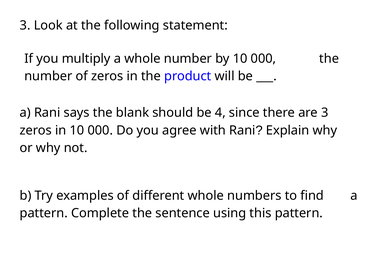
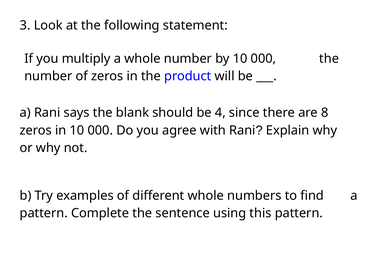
are 3: 3 -> 8
